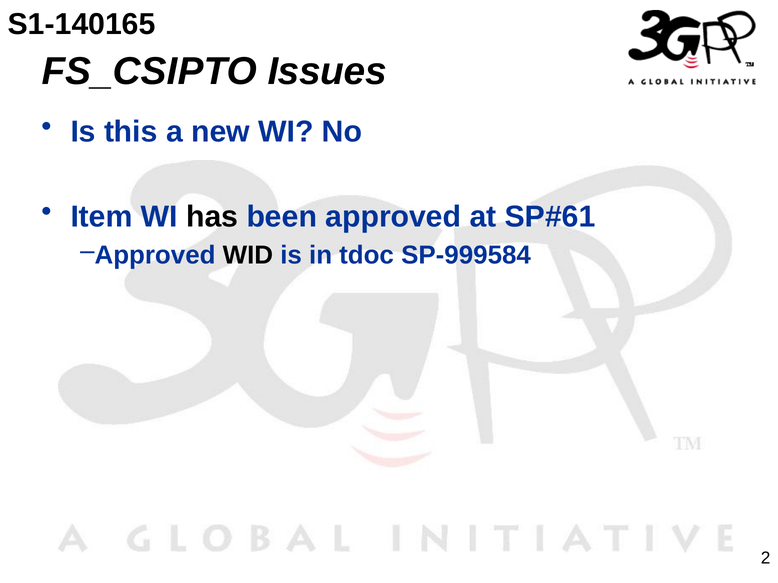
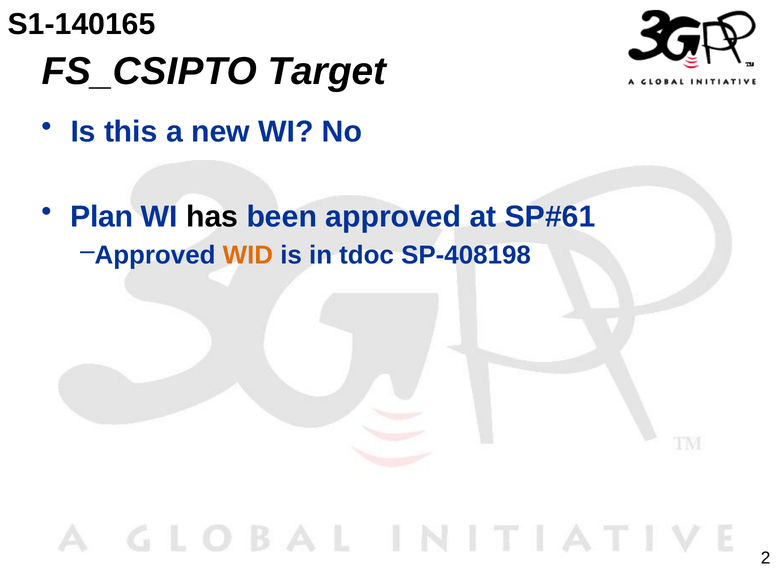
Issues: Issues -> Target
Item: Item -> Plan
WID colour: black -> orange
SP-999584: SP-999584 -> SP-408198
